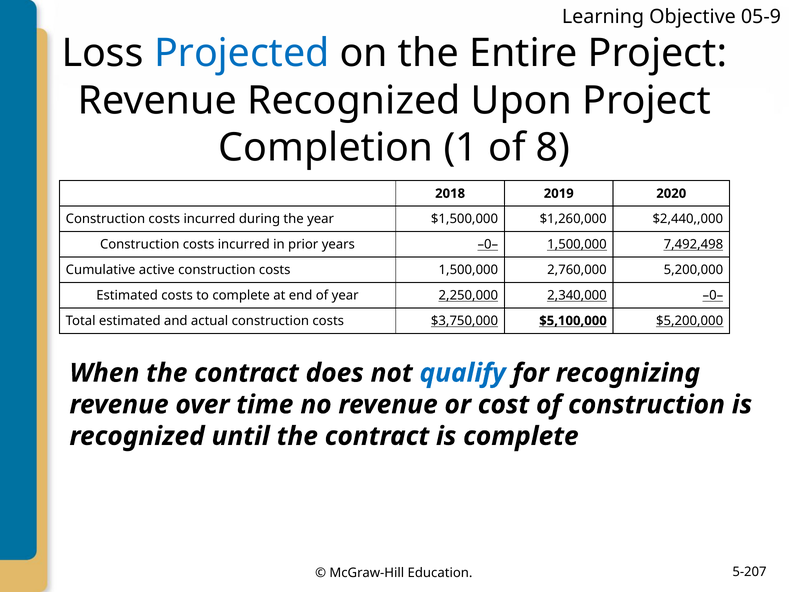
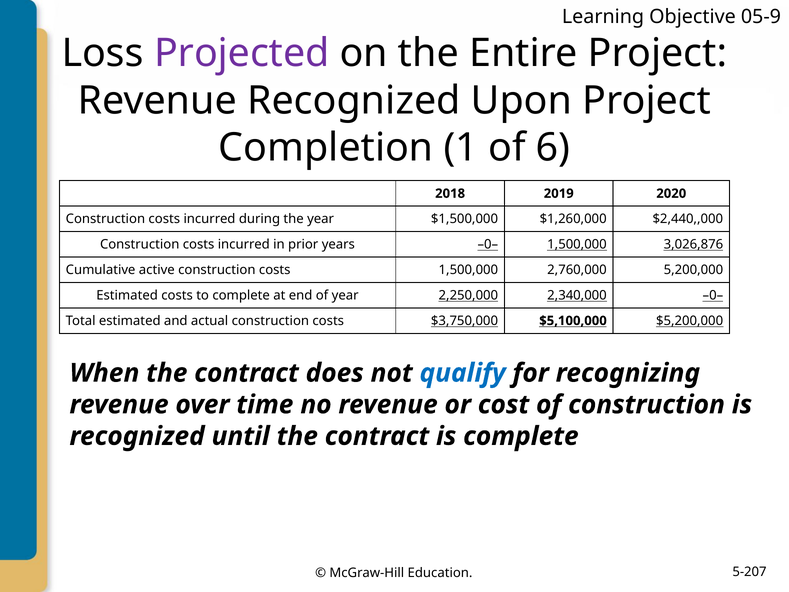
Projected colour: blue -> purple
8: 8 -> 6
7,492,498: 7,492,498 -> 3,026,876
